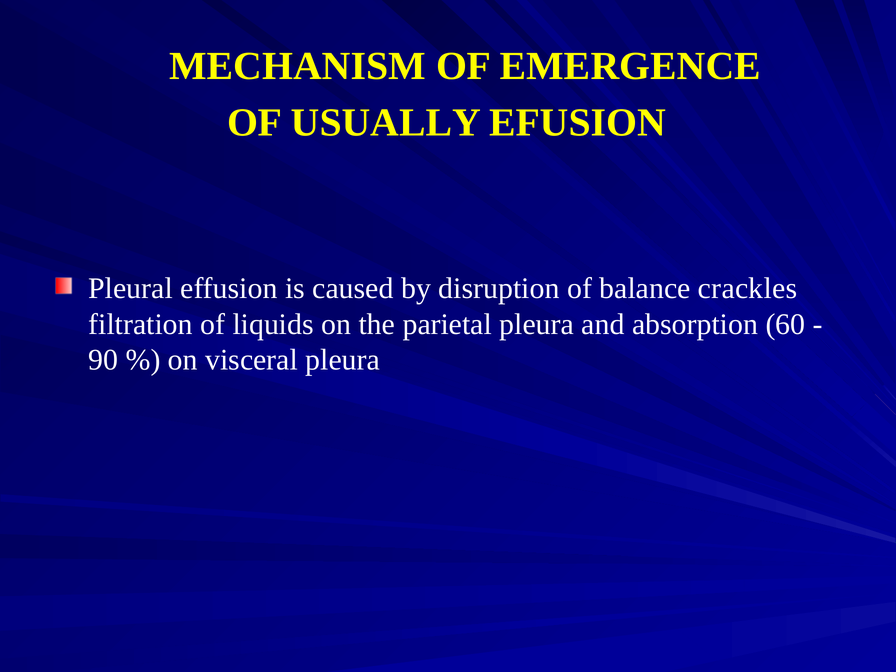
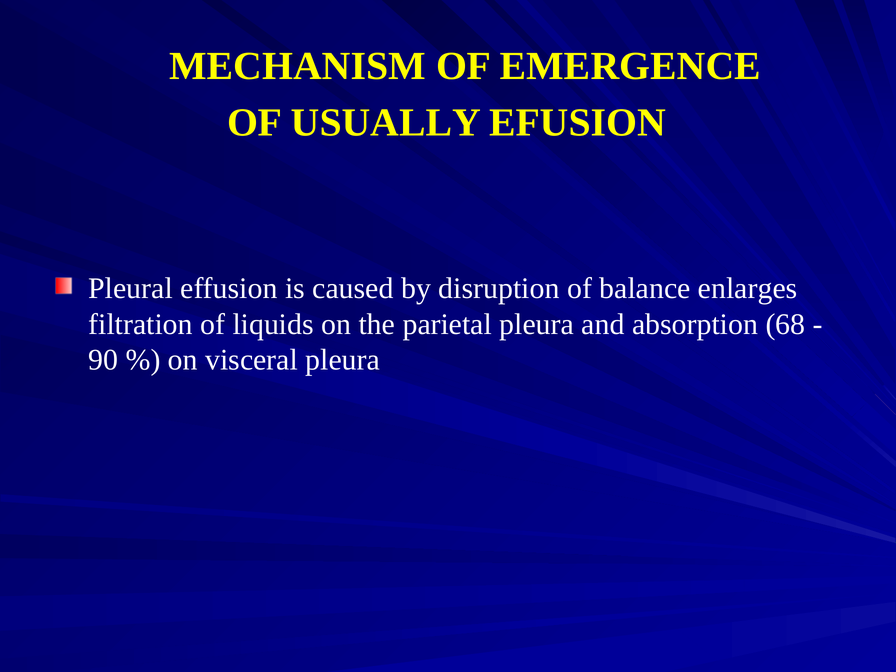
crackles: crackles -> enlarges
60: 60 -> 68
